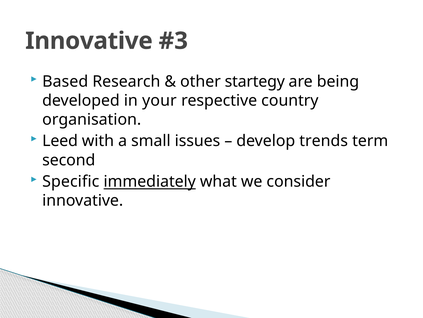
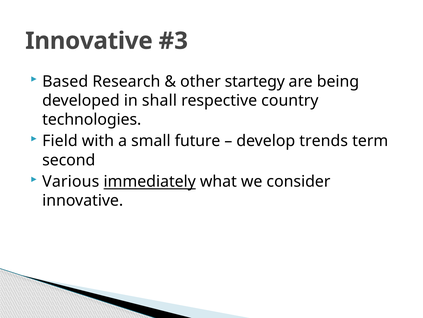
your: your -> shall
organisation: organisation -> technologies
Leed: Leed -> Field
issues: issues -> future
Specific: Specific -> Various
